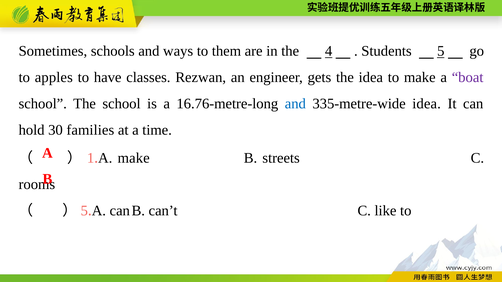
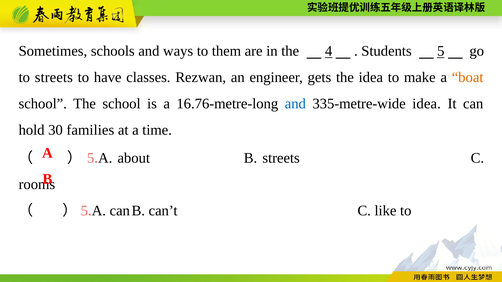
to apples: apples -> streets
boat colour: purple -> orange
1 at (91, 158): 1 -> 5
A make: make -> about
